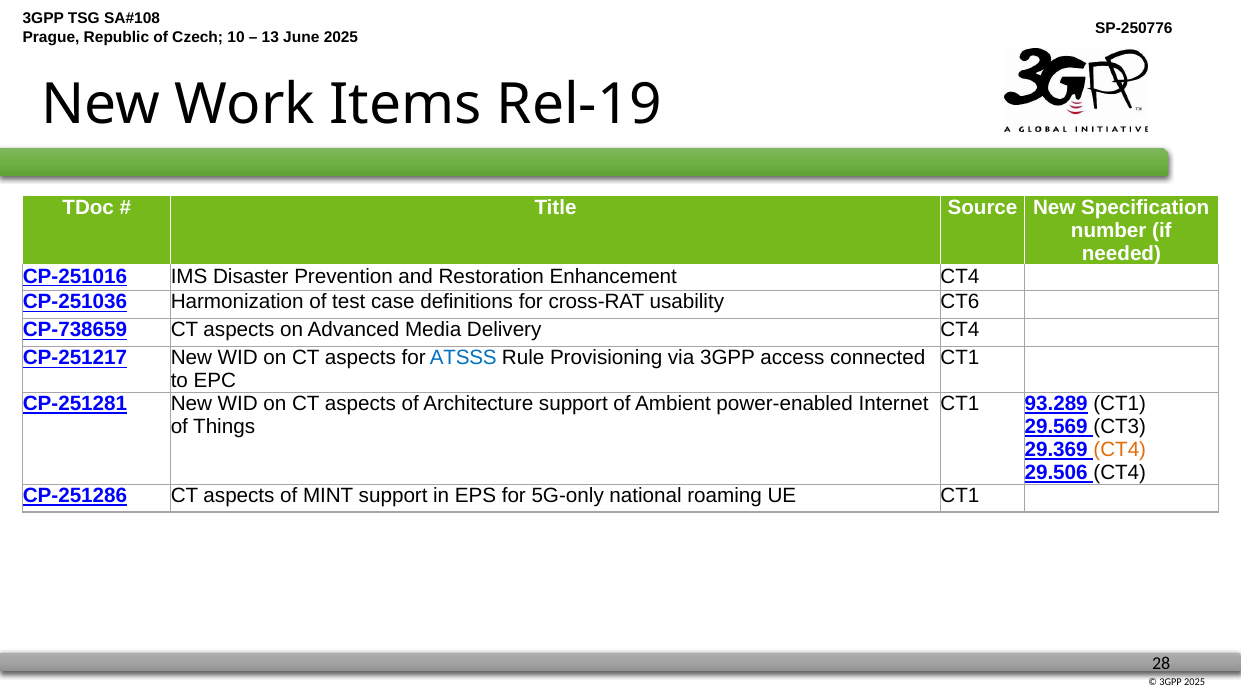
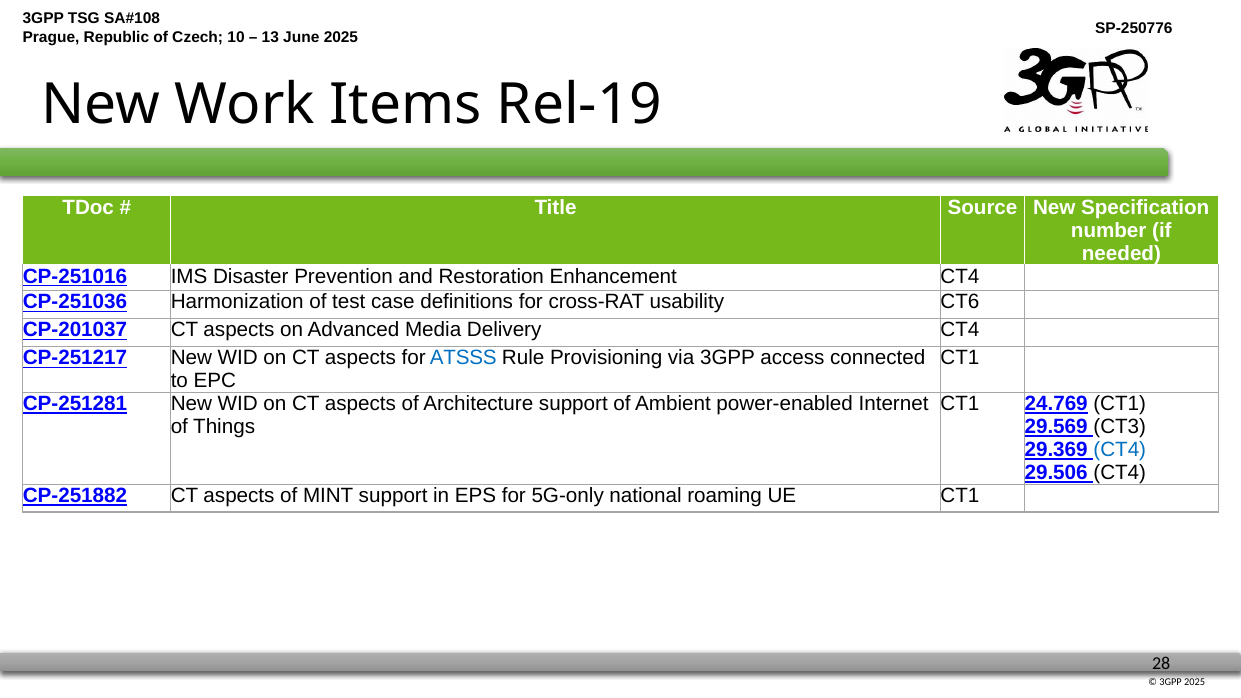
CP-738659: CP-738659 -> CP-201037
93.289: 93.289 -> 24.769
CT4 at (1120, 450) colour: orange -> blue
CP-251286: CP-251286 -> CP-251882
